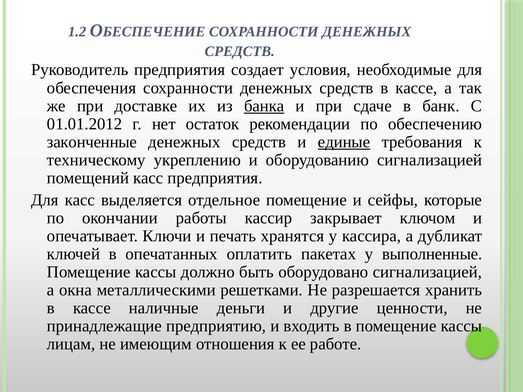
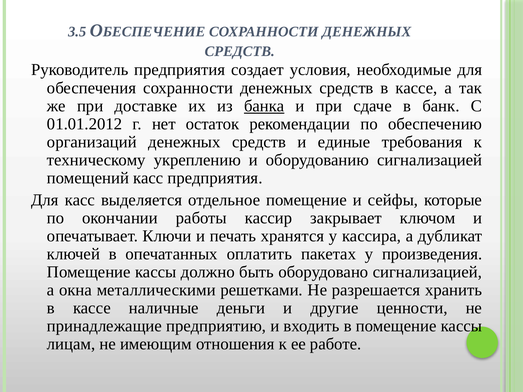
1.2: 1.2 -> 3.5
законченные: законченные -> организаций
единые underline: present -> none
выполненные: выполненные -> произведения
